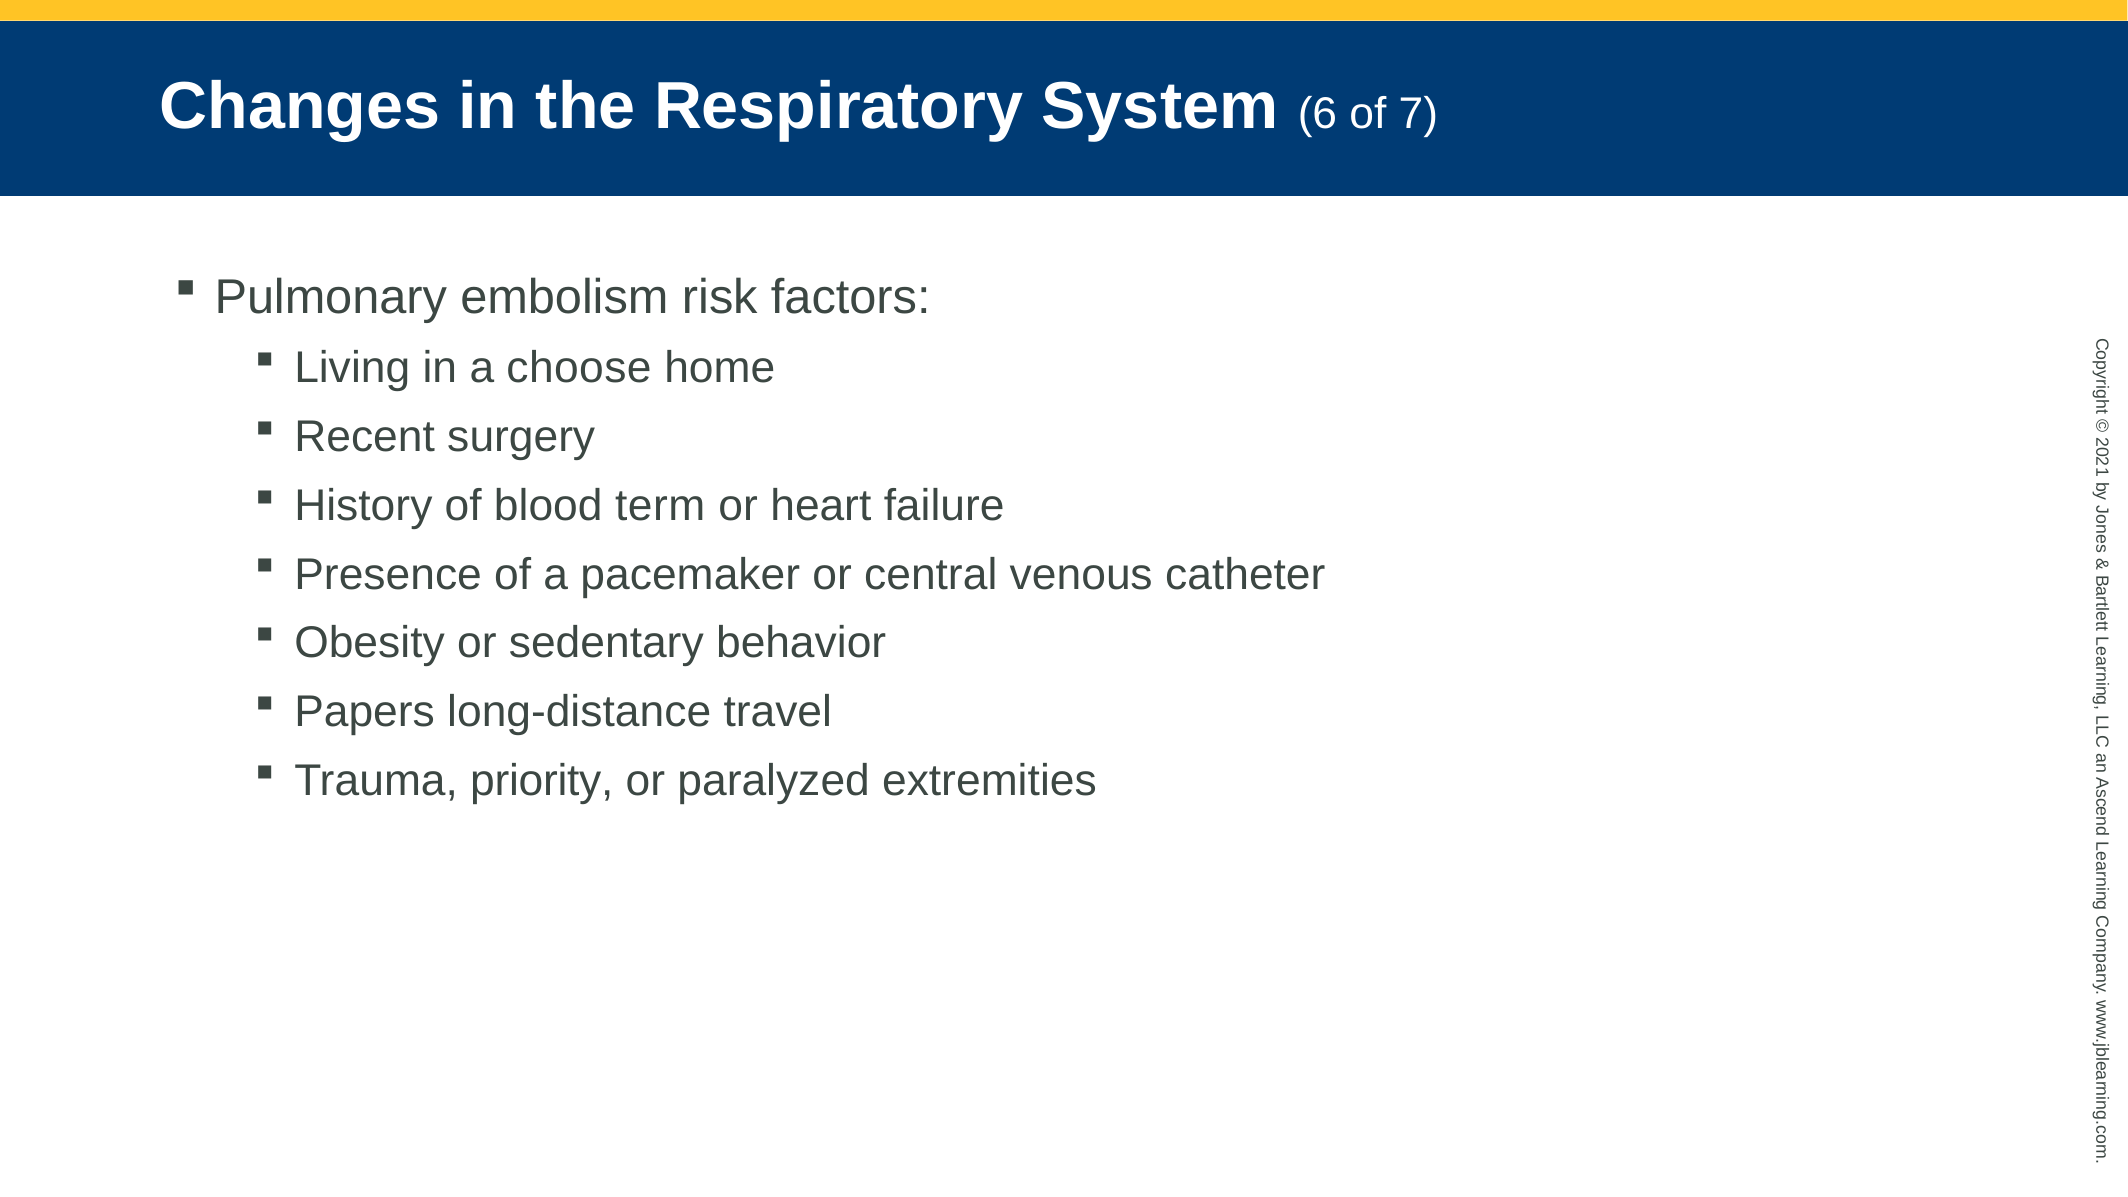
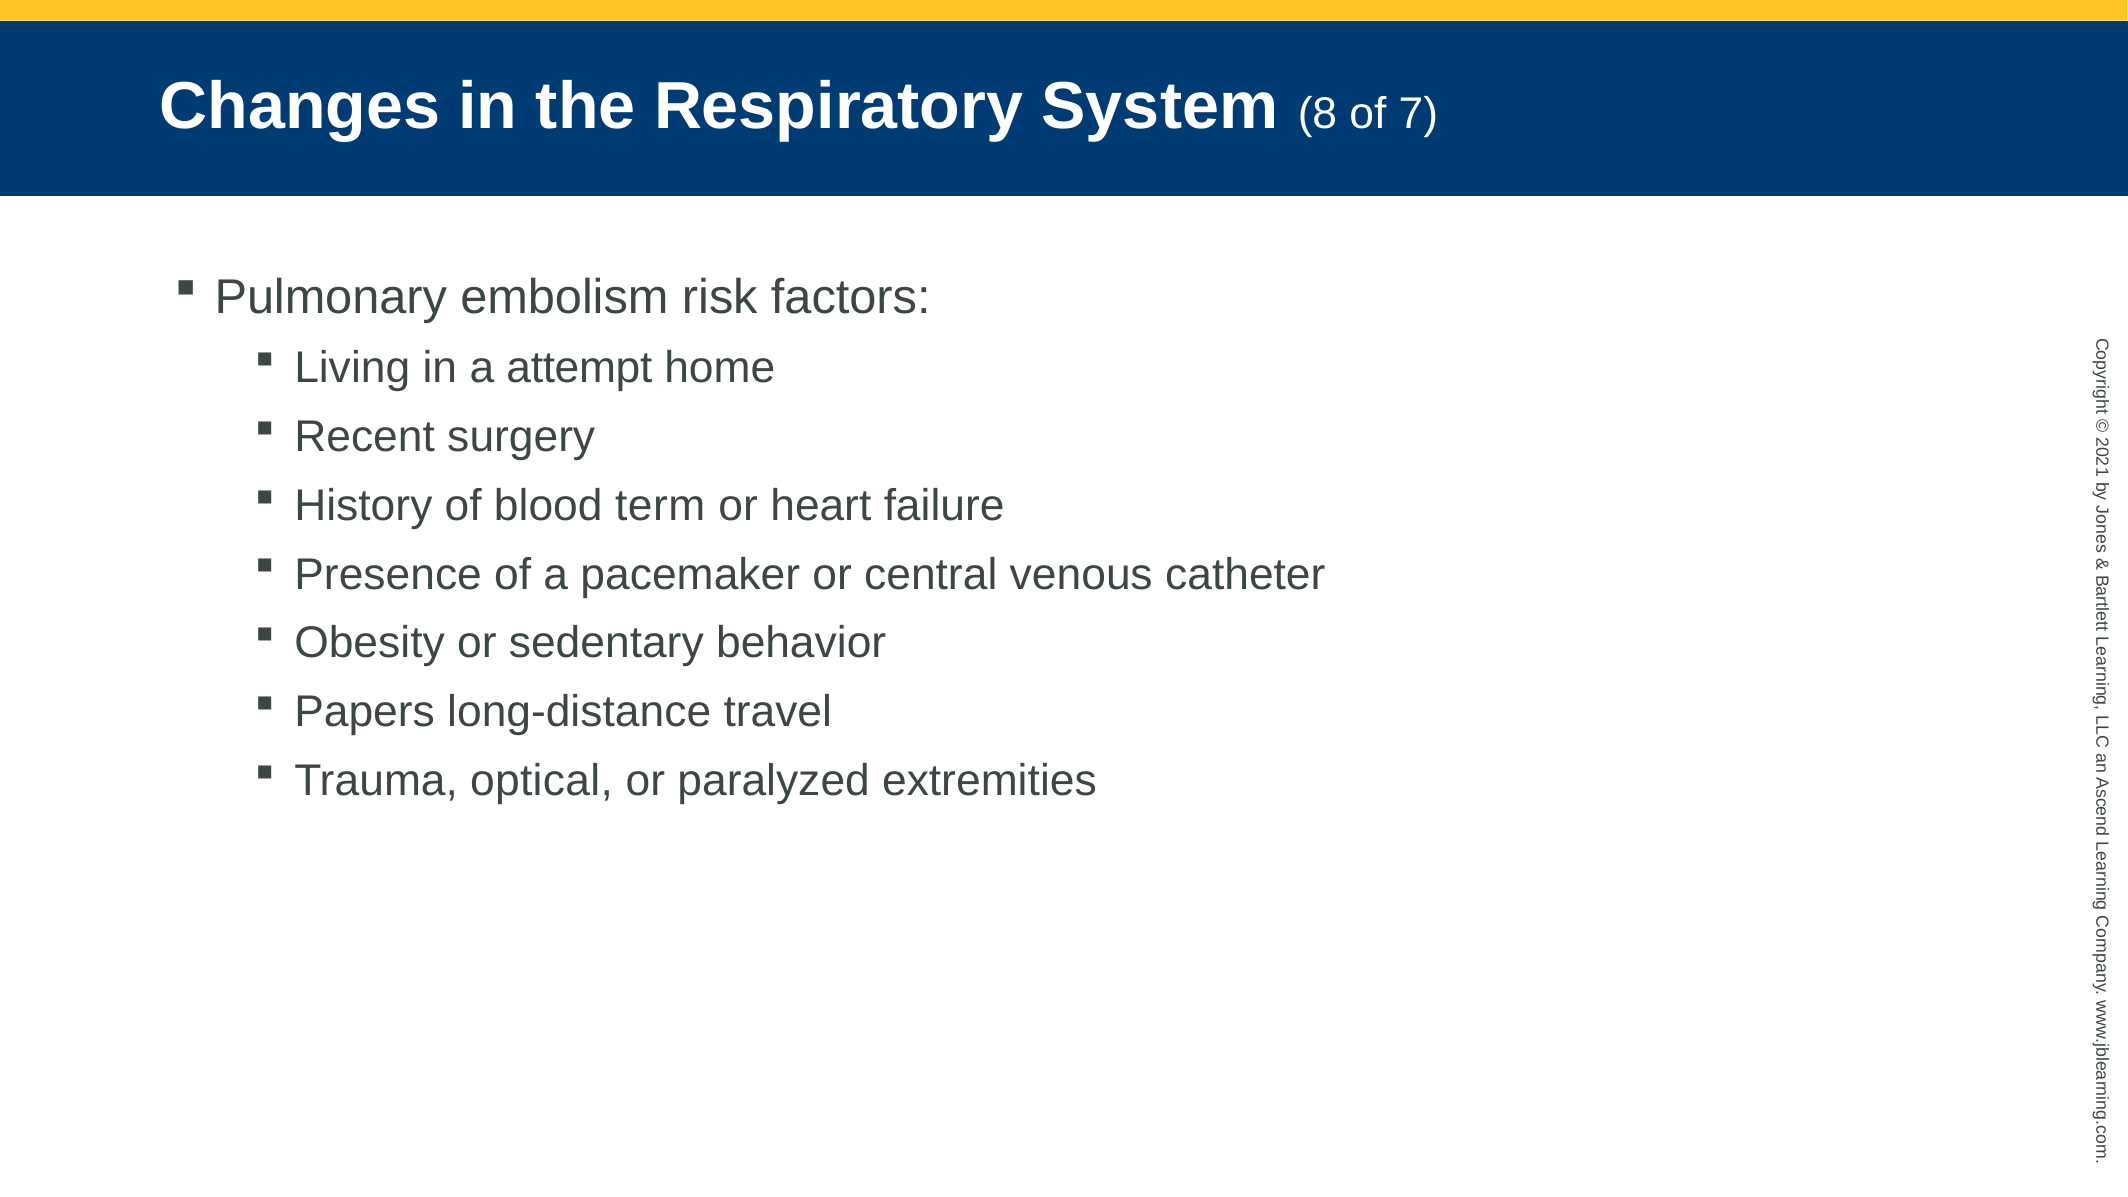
6: 6 -> 8
choose: choose -> attempt
priority: priority -> optical
